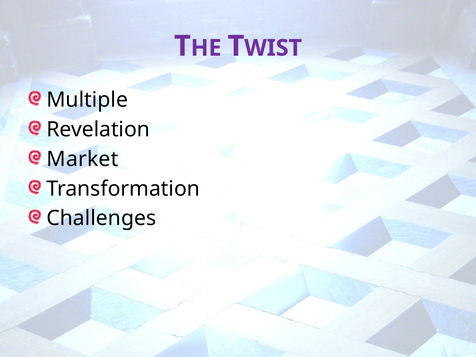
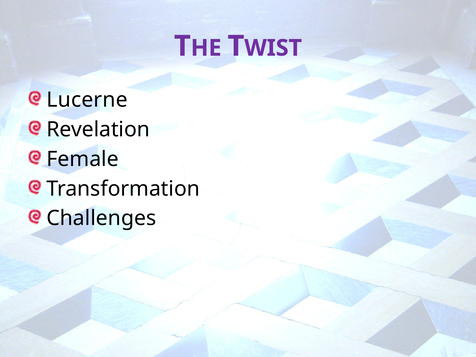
Multiple: Multiple -> Lucerne
Market: Market -> Female
